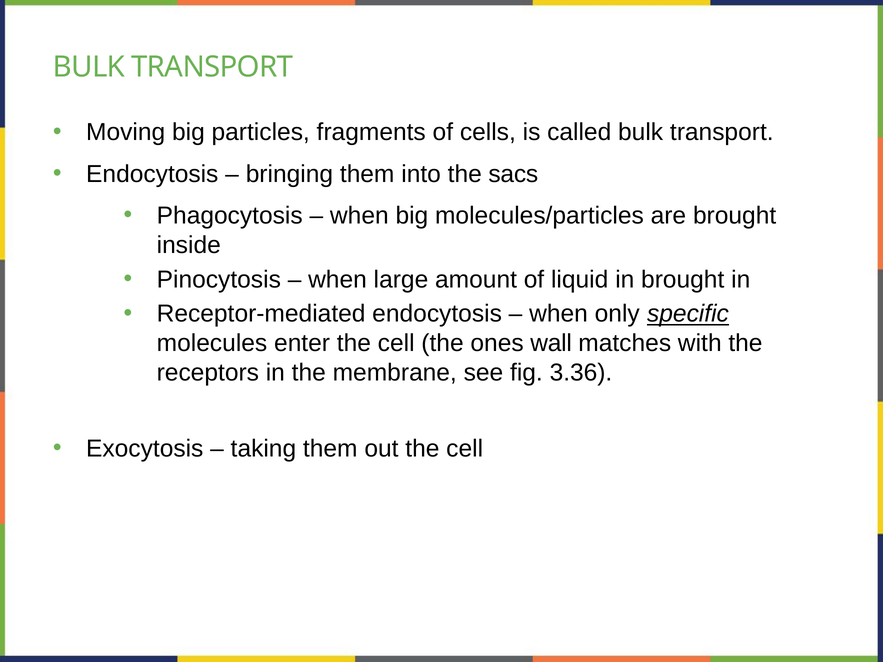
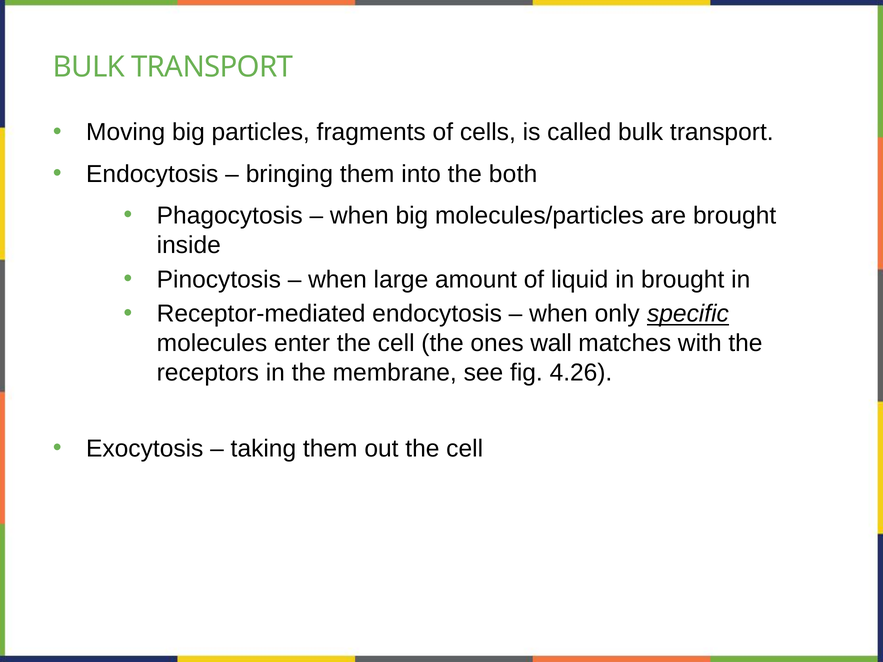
sacs: sacs -> both
3.36: 3.36 -> 4.26
